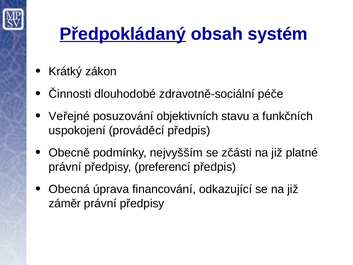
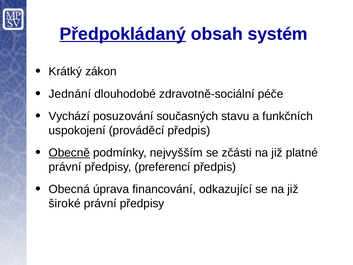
Činnosti: Činnosti -> Jednání
Veřejné: Veřejné -> Vychází
objektivních: objektivních -> současných
Obecně underline: none -> present
záměr: záměr -> široké
